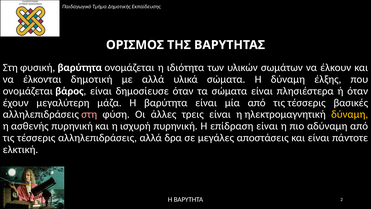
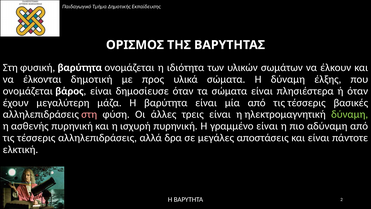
με αλλά: αλλά -> προς
δύναμη at (350, 114) colour: yellow -> light green
επίδραση: επίδραση -> γραμμένο
